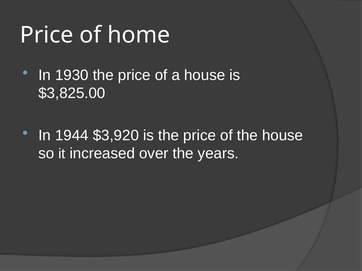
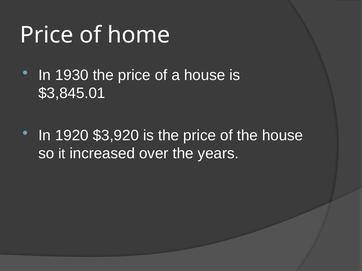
$3,825.00: $3,825.00 -> $3,845.01
1944: 1944 -> 1920
